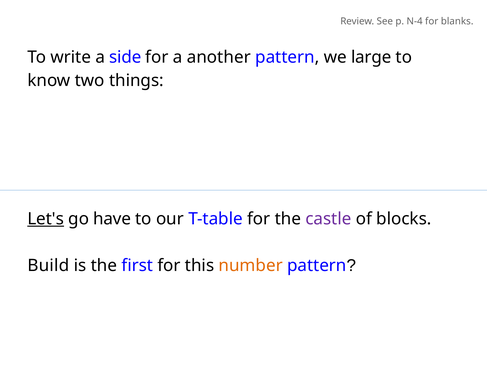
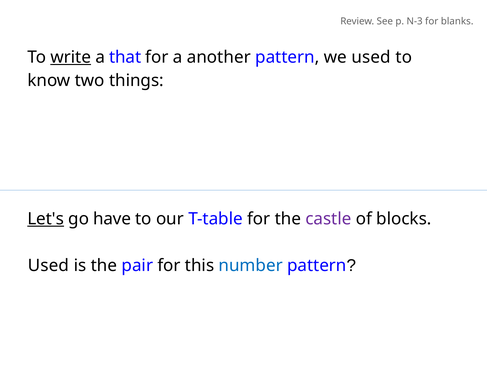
N-4: N-4 -> N-3
write underline: none -> present
side: side -> that
we large: large -> used
Build at (48, 266): Build -> Used
first: first -> pair
number colour: orange -> blue
